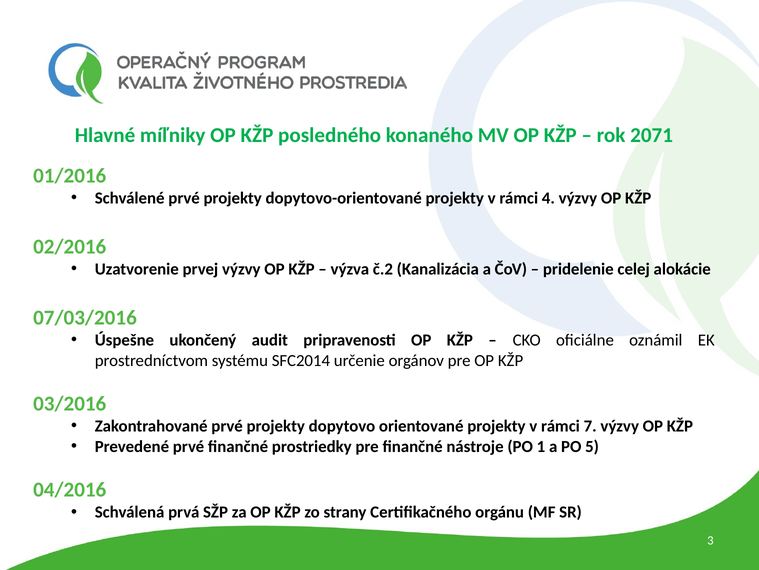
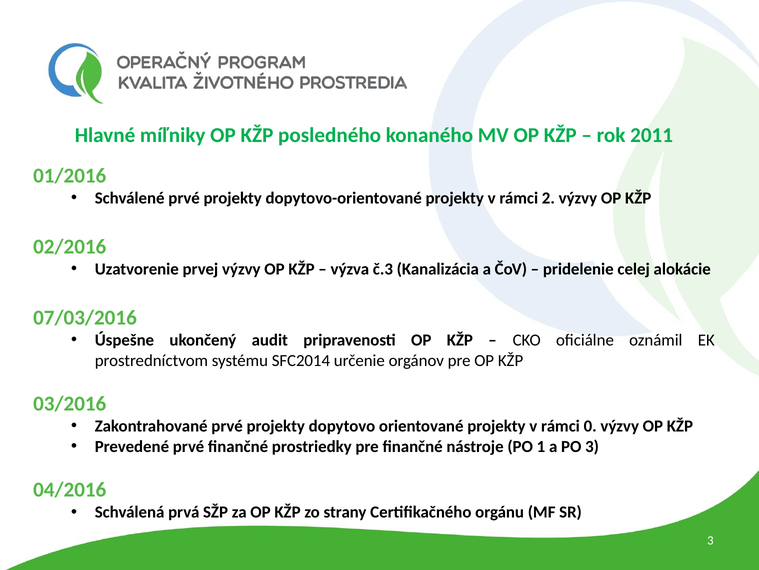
2071: 2071 -> 2011
4: 4 -> 2
č.2: č.2 -> č.3
7: 7 -> 0
PO 5: 5 -> 3
